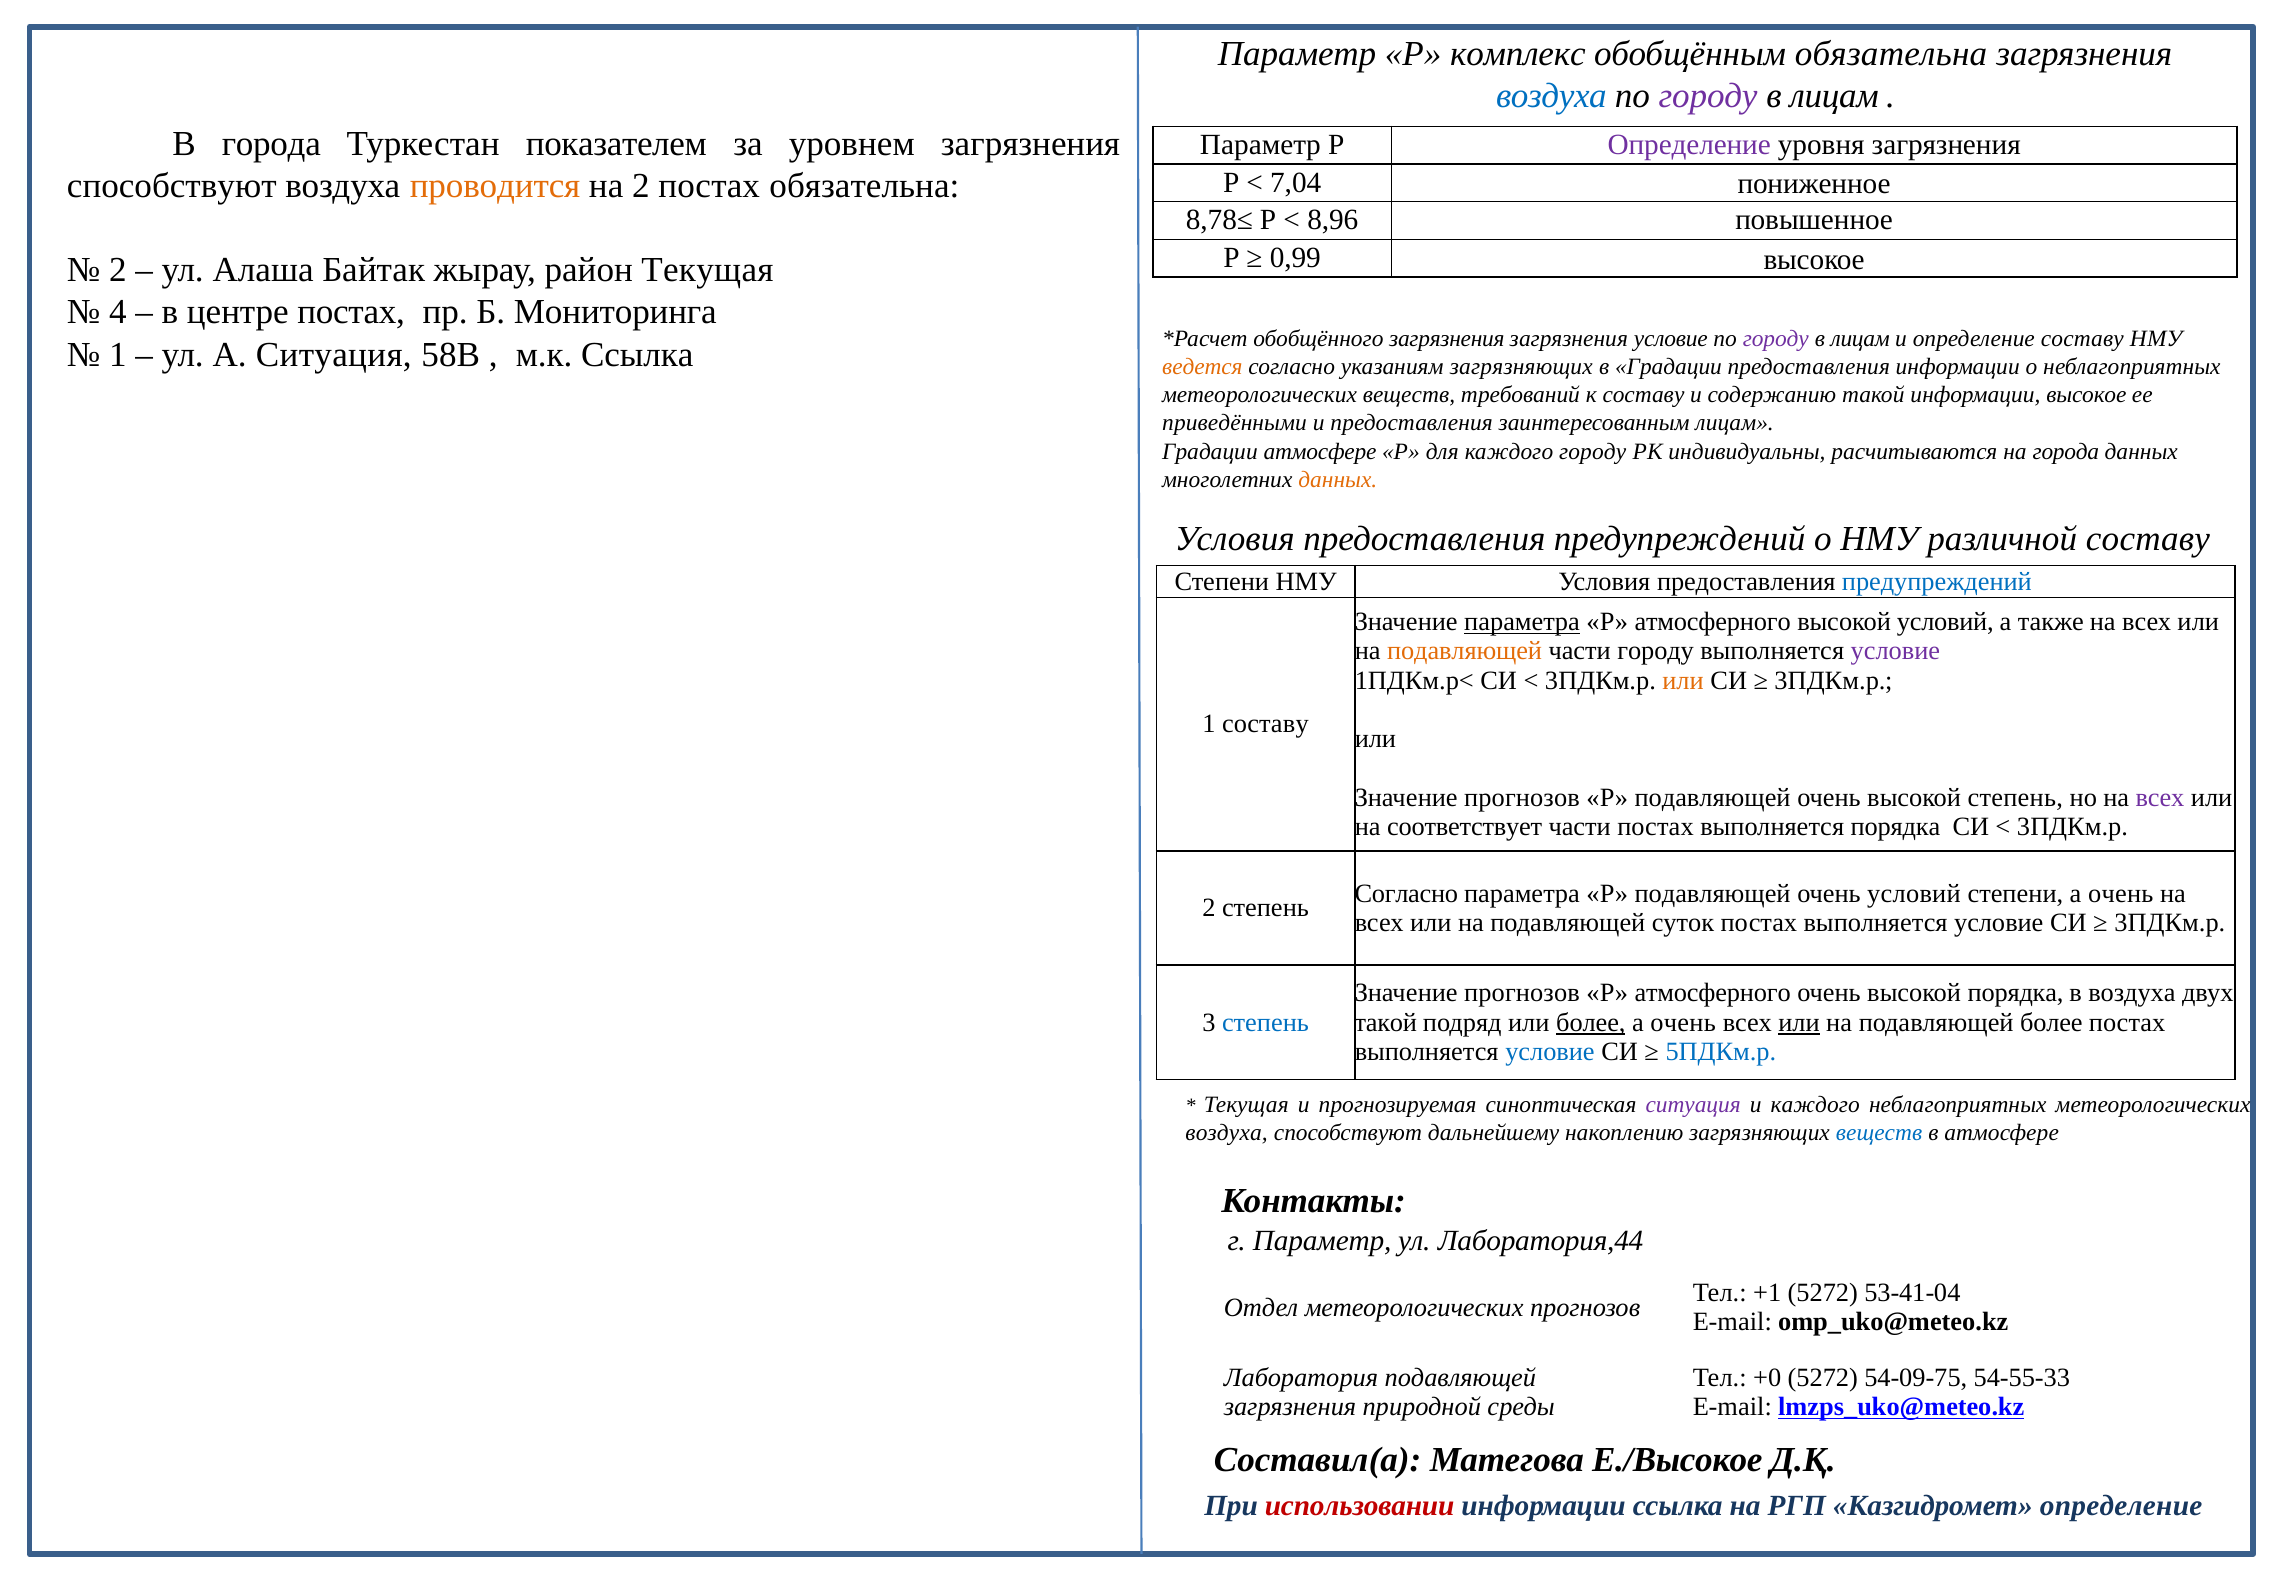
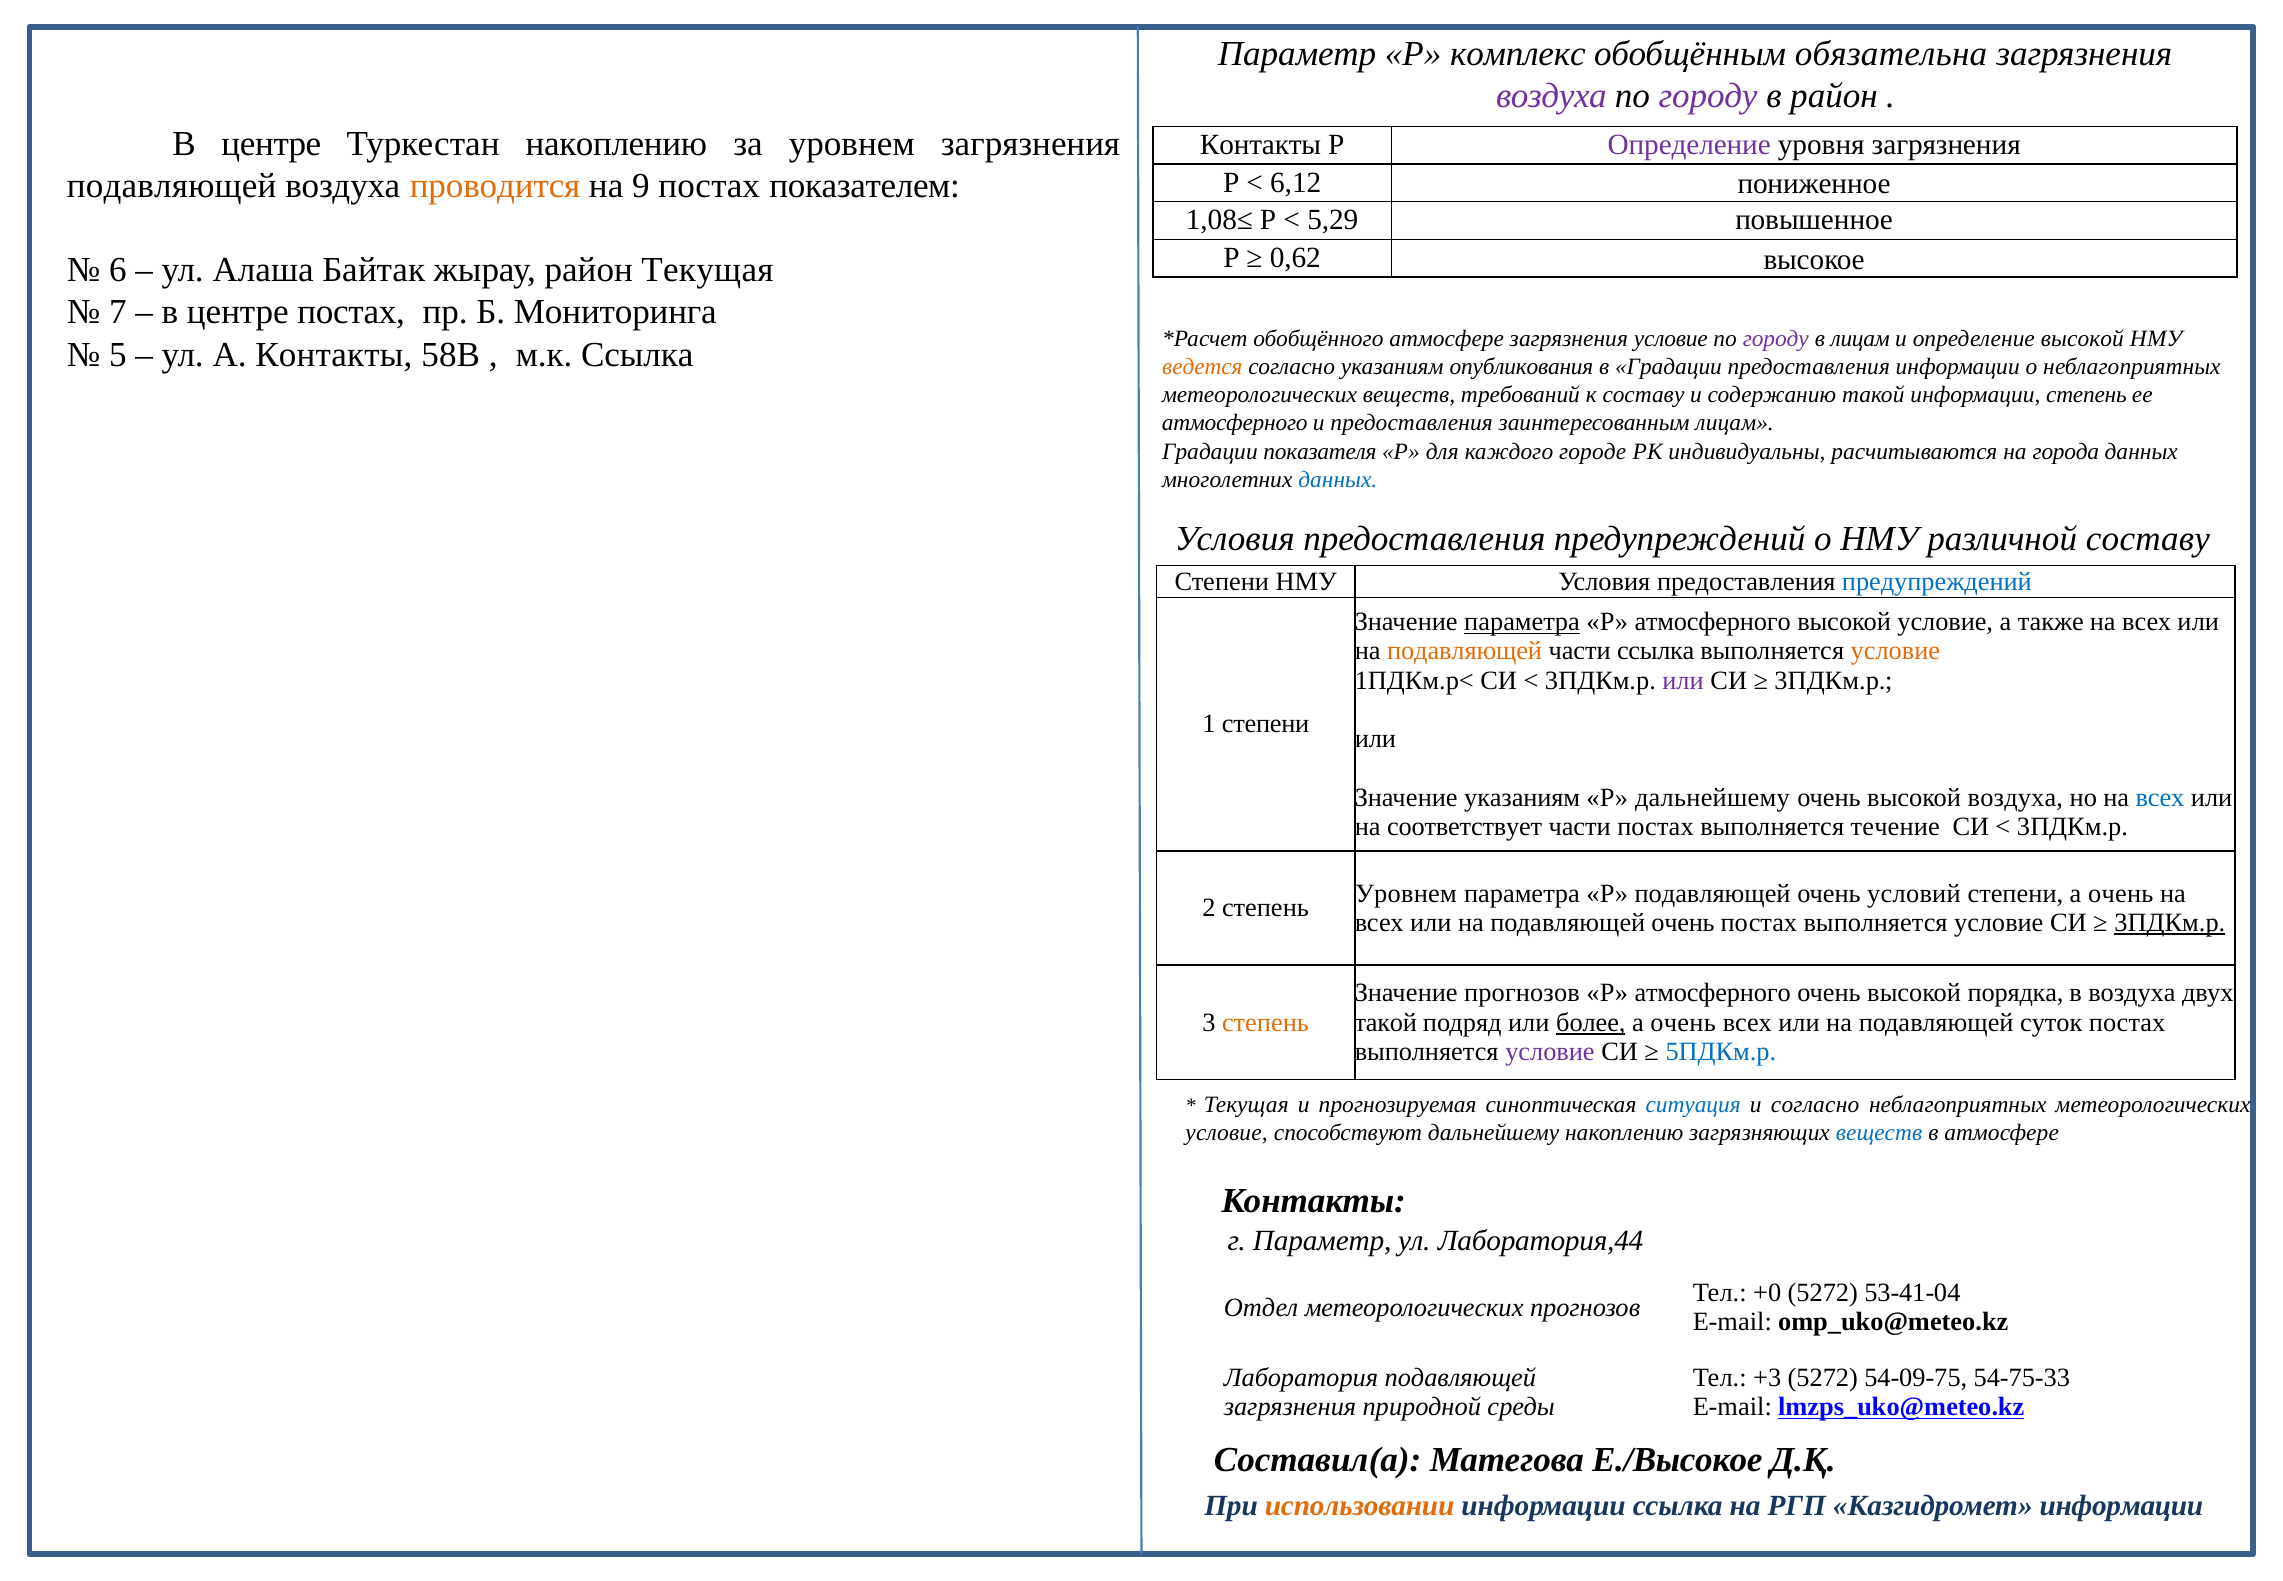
воздуха at (1551, 96) colour: blue -> purple
лицам at (1834, 96): лицам -> район
города at (271, 144): города -> центре
Туркестан показателем: показателем -> накоплению
Параметр at (1260, 145): Параметр -> Контакты
7,04: 7,04 -> 6,12
способствуют at (172, 186): способствуют -> подавляющей
на 2: 2 -> 9
постах обязательна: обязательна -> показателем
8,78≤: 8,78≤ -> 1,08≤
8,96: 8,96 -> 5,29
0,99: 0,99 -> 0,62
2 at (118, 270): 2 -> 6
4: 4 -> 7
обобщённого загрязнения: загрязнения -> атмосфере
определение составу: составу -> высокой
1 at (118, 354): 1 -> 5
А Ситуация: Ситуация -> Контакты
указаниям загрязняющих: загрязняющих -> опубликования
информации высокое: высокое -> степень
приведёнными at (1235, 423): приведёнными -> атмосферного
Градации атмосфере: атмосфере -> показателя
каждого городу: городу -> городе
данных at (1338, 479) colour: orange -> blue
высокой условий: условий -> условие
части городу: городу -> ссылка
условие at (1895, 651) colour: purple -> orange
или at (1683, 680) colour: orange -> purple
1 составу: составу -> степени
прогнозов at (1522, 797): прогнозов -> указаниям
подавляющей at (1713, 797): подавляющей -> дальнейшему
высокой степень: степень -> воздуха
всех at (2160, 797) colour: purple -> blue
выполняется порядка: порядка -> течение
Согласно at (1406, 893): Согласно -> Уровнем
на подавляющей суток: суток -> очень
3ПДКм.р at (2170, 923) underline: none -> present
степень at (1265, 1022) colour: blue -> orange
или at (1799, 1022) underline: present -> none
подавляющей более: более -> суток
условие at (1550, 1051) colour: blue -> purple
ситуация at (1693, 1104) colour: purple -> blue
и каждого: каждого -> согласно
воздуха at (1227, 1132): воздуха -> условие
+1: +1 -> +0
+0: +0 -> +3
54-55-33: 54-55-33 -> 54-75-33
использовании colour: red -> orange
Казгидромет определение: определение -> информации
